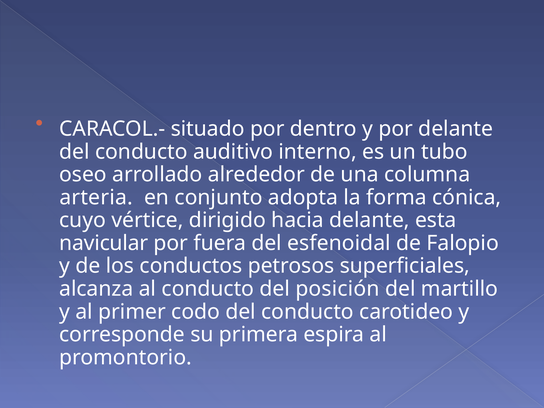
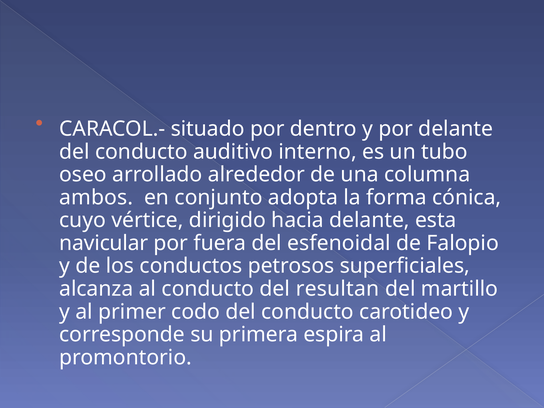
arteria: arteria -> ambos
posición: posición -> resultan
